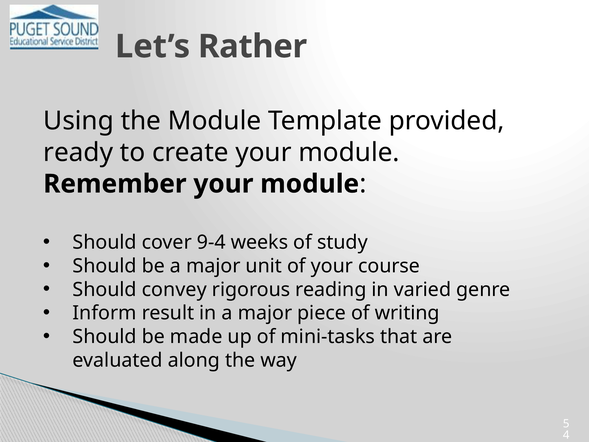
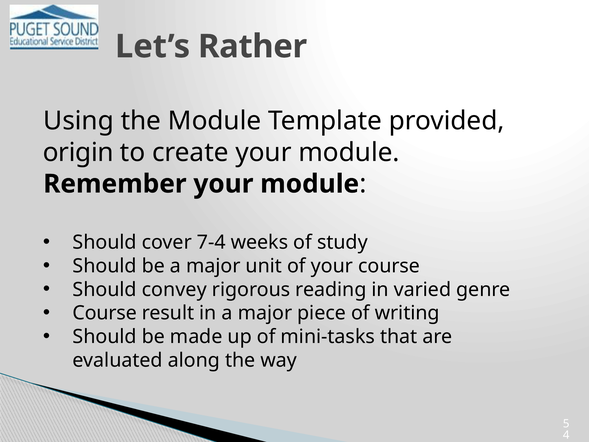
ready: ready -> origin
9-4: 9-4 -> 7-4
Inform at (105, 313): Inform -> Course
